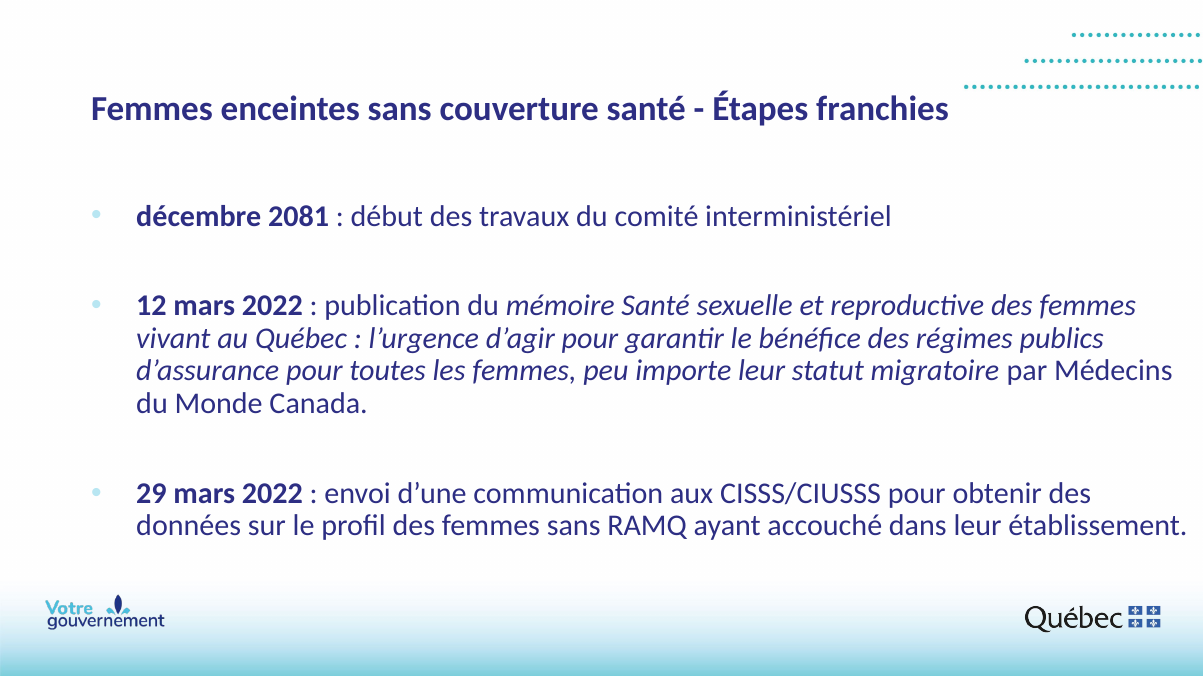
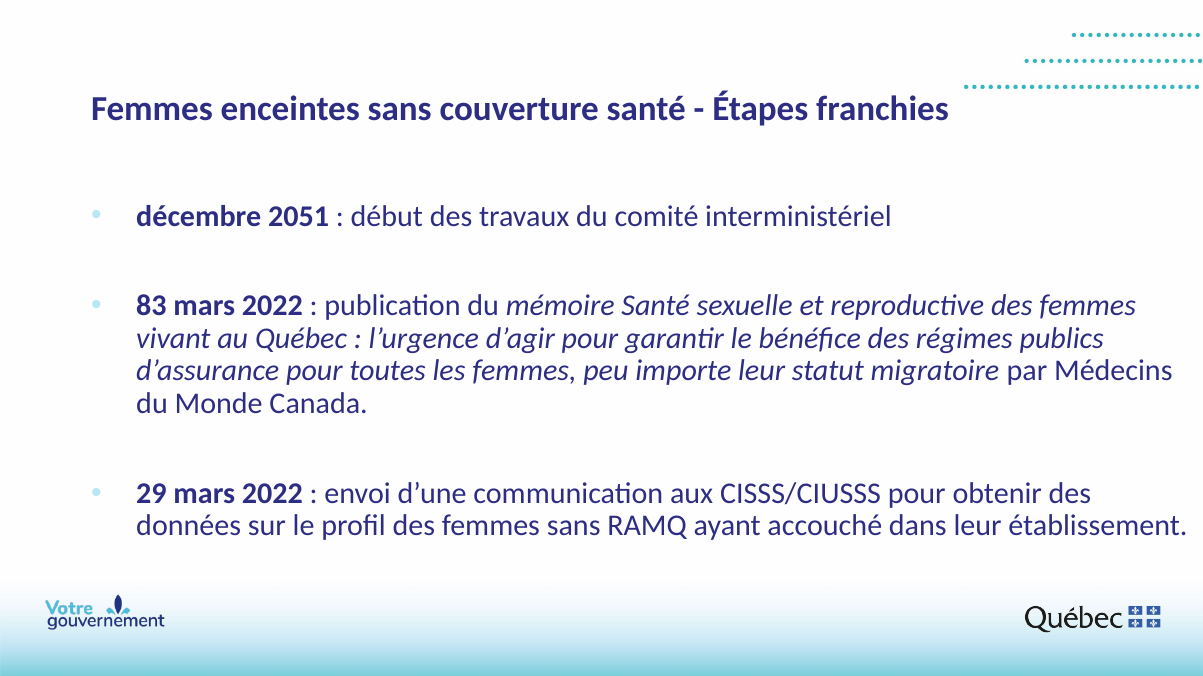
2081: 2081 -> 2051
12: 12 -> 83
